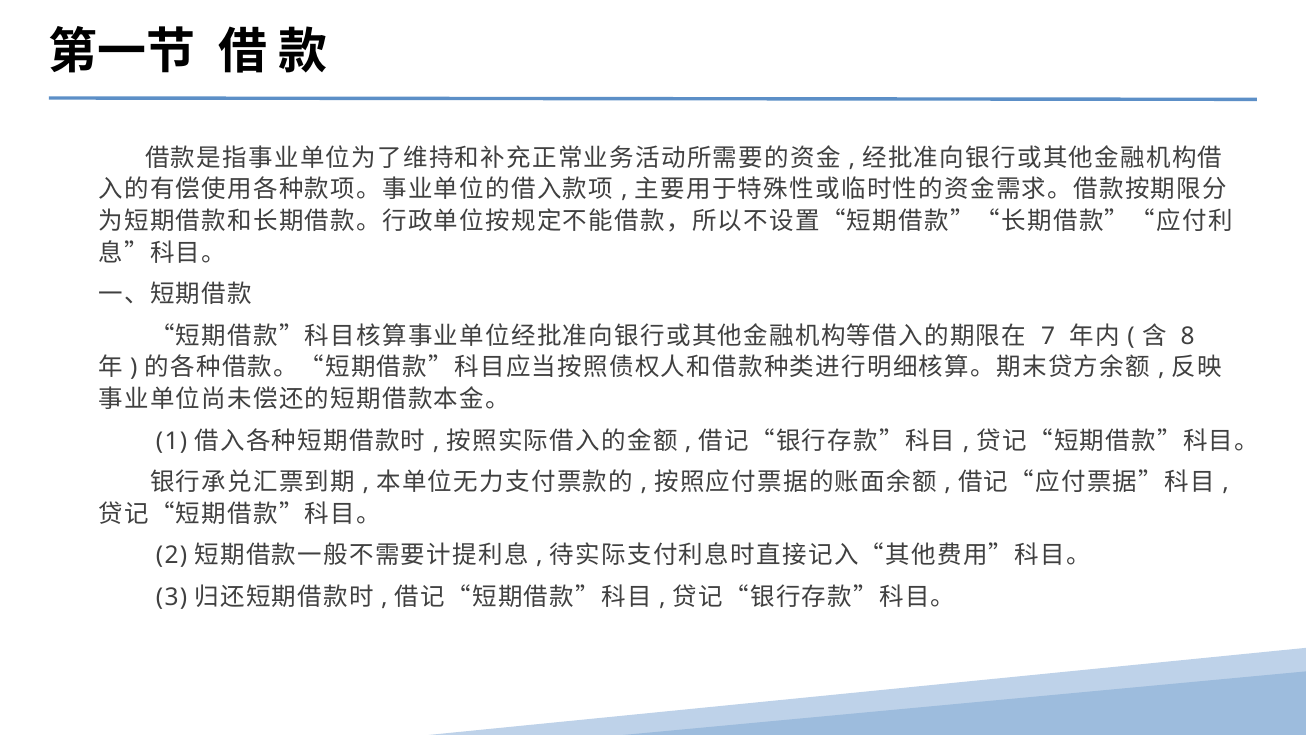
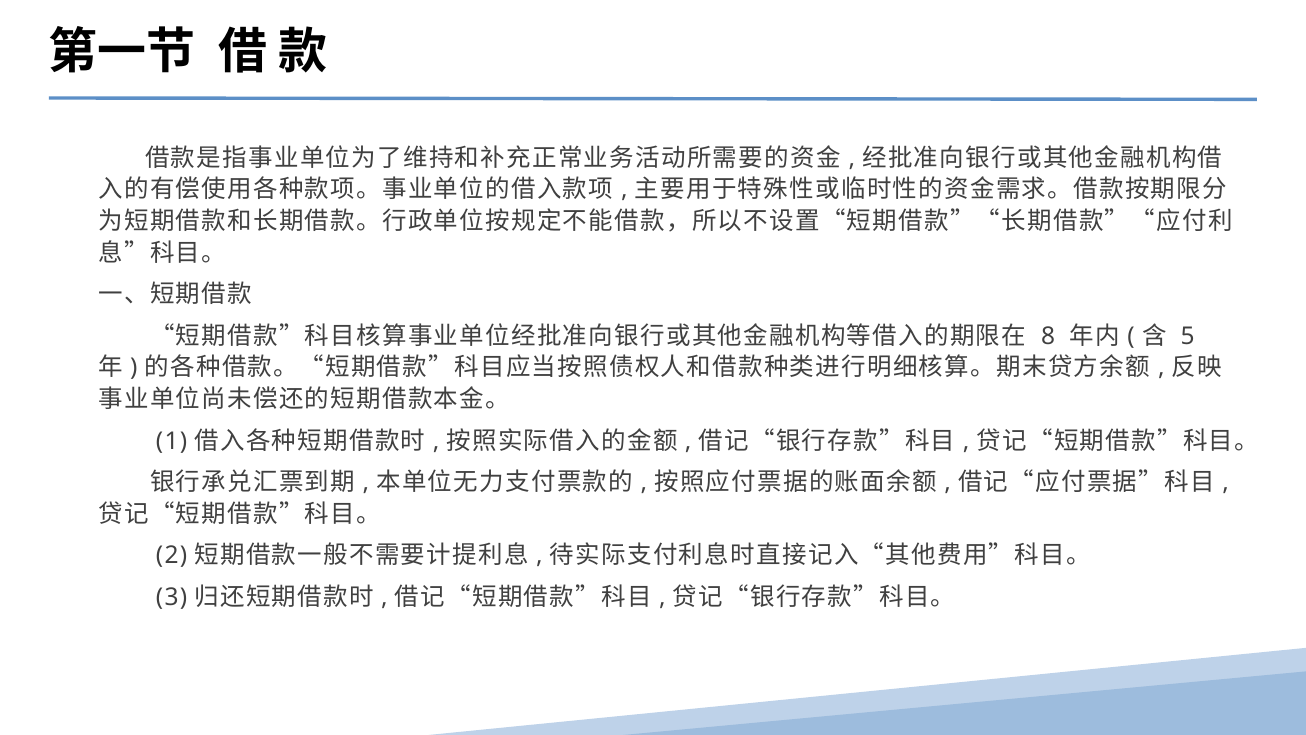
7: 7 -> 8
8: 8 -> 5
